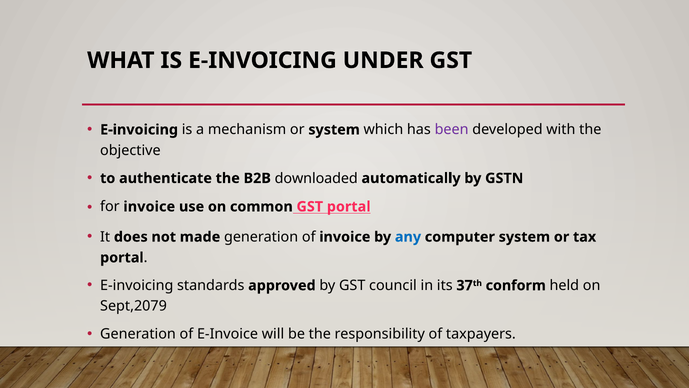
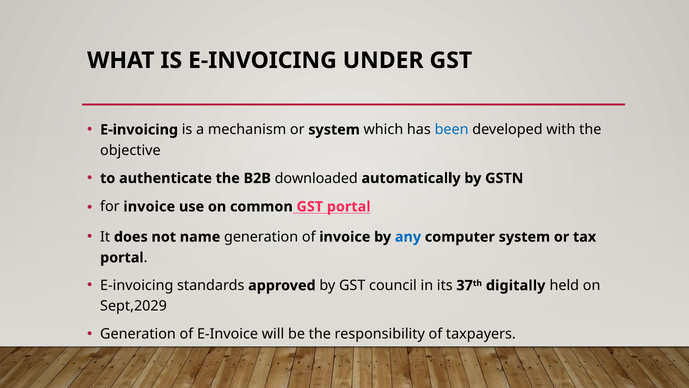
been colour: purple -> blue
made: made -> name
conform: conform -> digitally
Sept,2079: Sept,2079 -> Sept,2029
